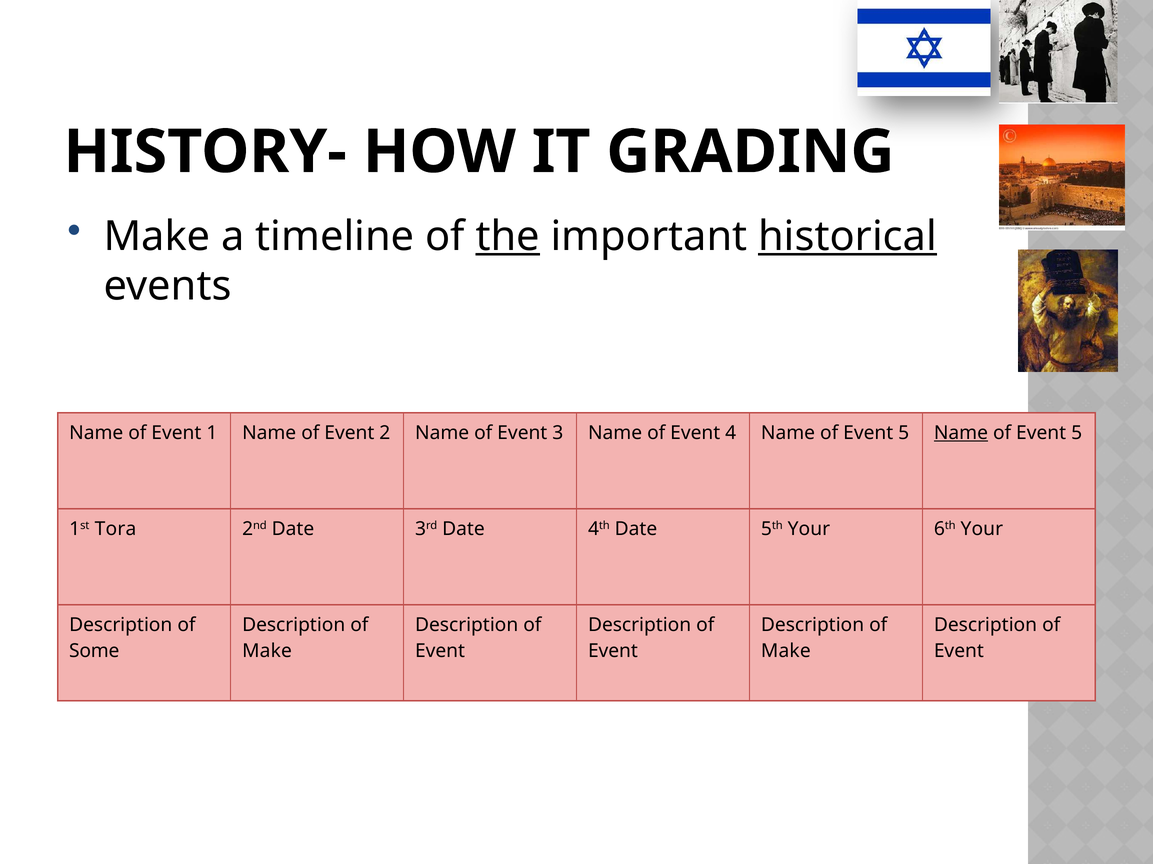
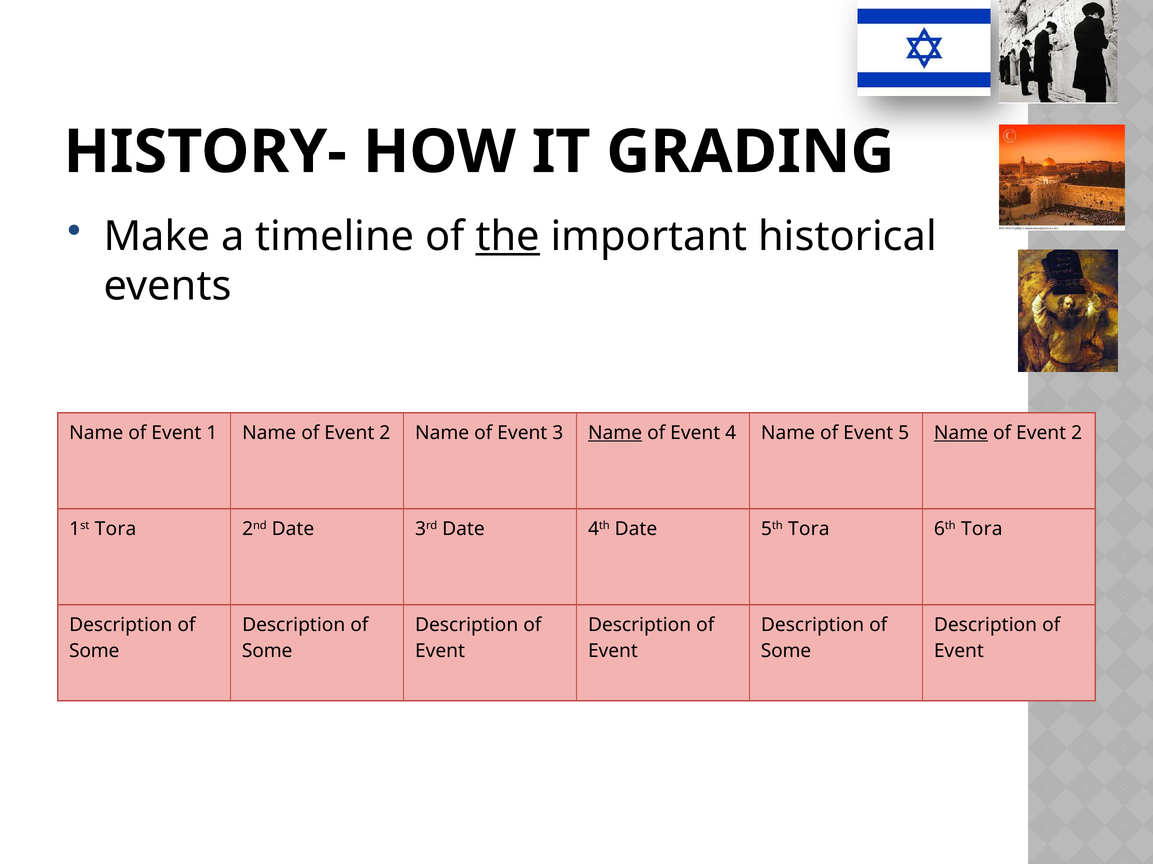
historical underline: present -> none
Name at (615, 433) underline: none -> present
5 at (1077, 433): 5 -> 2
5th Your: Your -> Tora
6th Your: Your -> Tora
Make at (267, 651): Make -> Some
Make at (786, 651): Make -> Some
